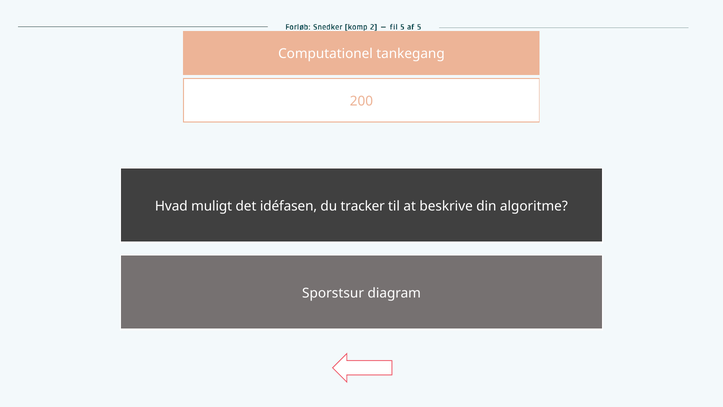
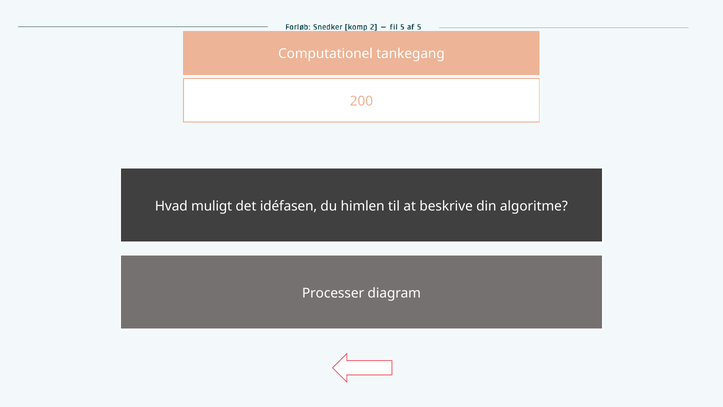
tracker: tracker -> himlen
Sporstsur: Sporstsur -> Processer
